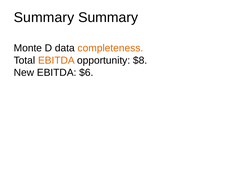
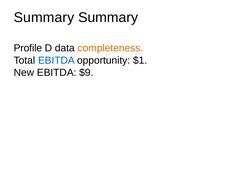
Monte: Monte -> Profile
EBITDA at (56, 60) colour: orange -> blue
$8: $8 -> $1
$6: $6 -> $9
